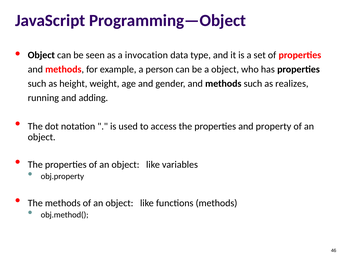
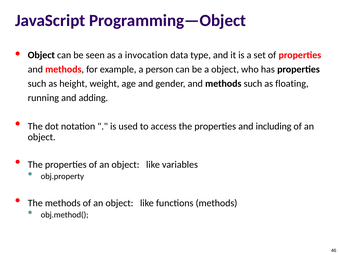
realizes: realizes -> floating
property: property -> including
